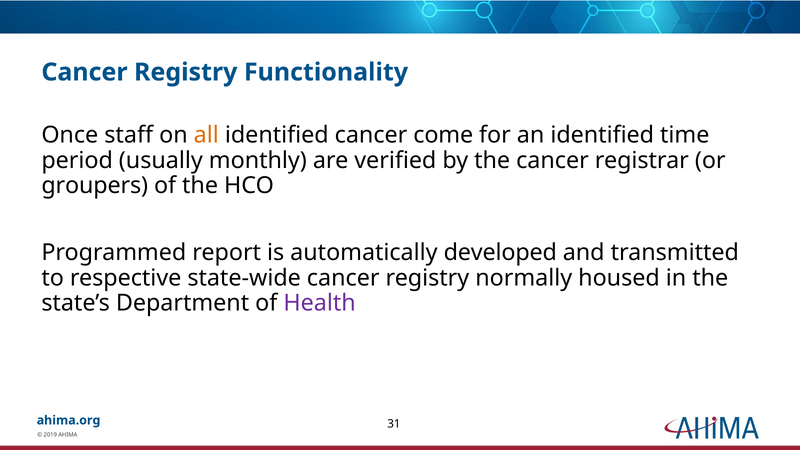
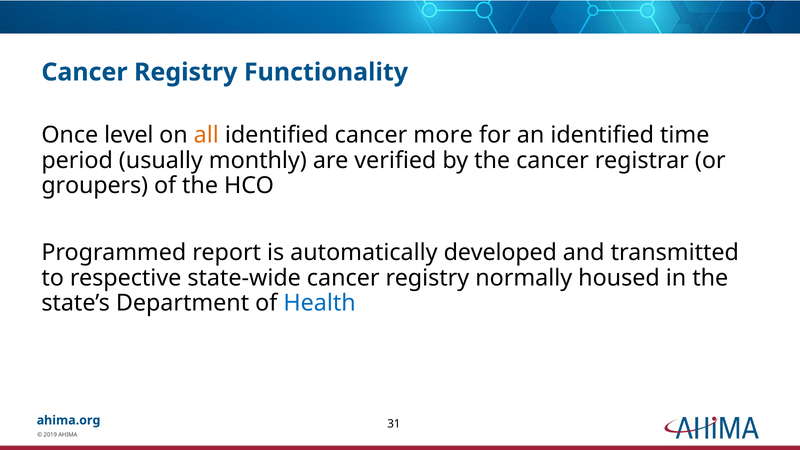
staff: staff -> level
come: come -> more
Health colour: purple -> blue
